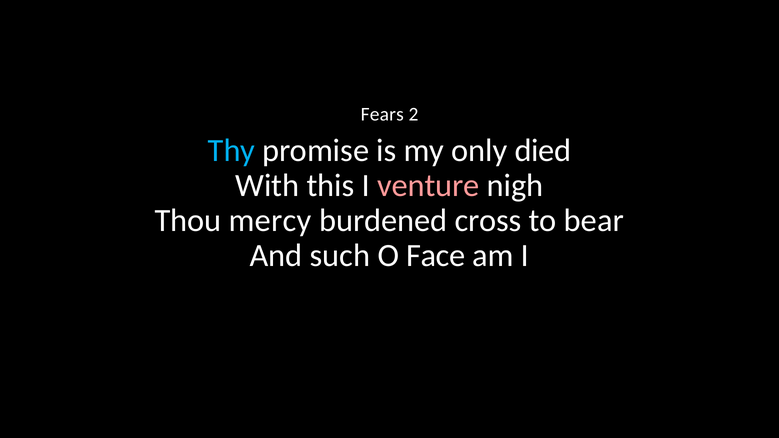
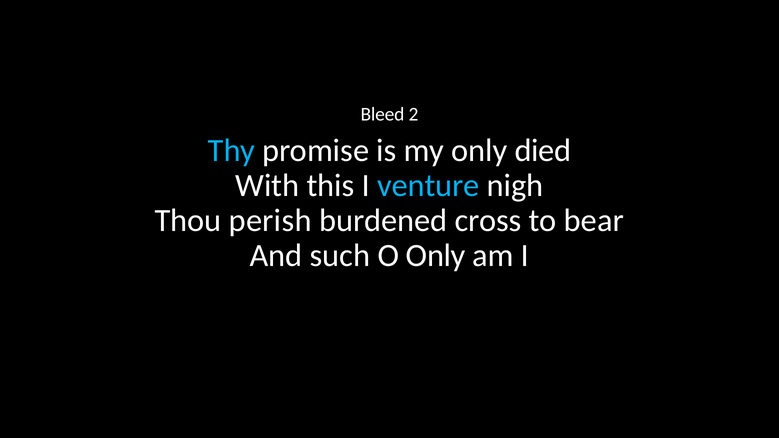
Fears: Fears -> Bleed
venture colour: pink -> light blue
mercy: mercy -> perish
O Face: Face -> Only
